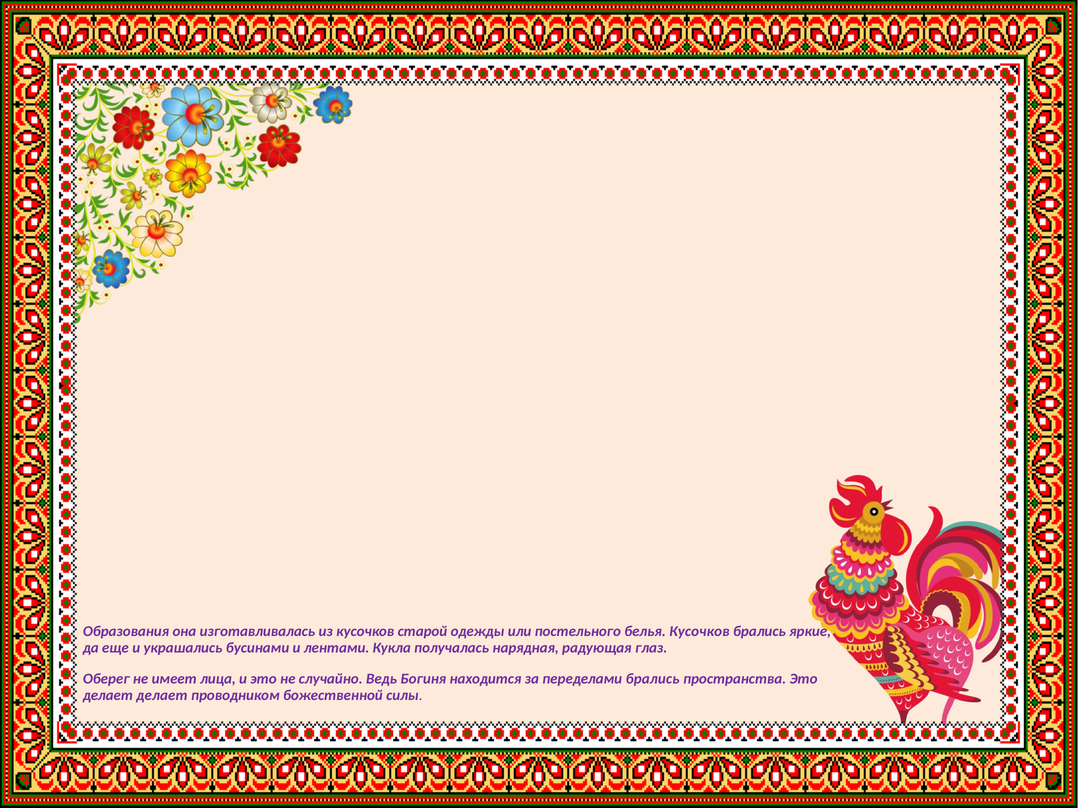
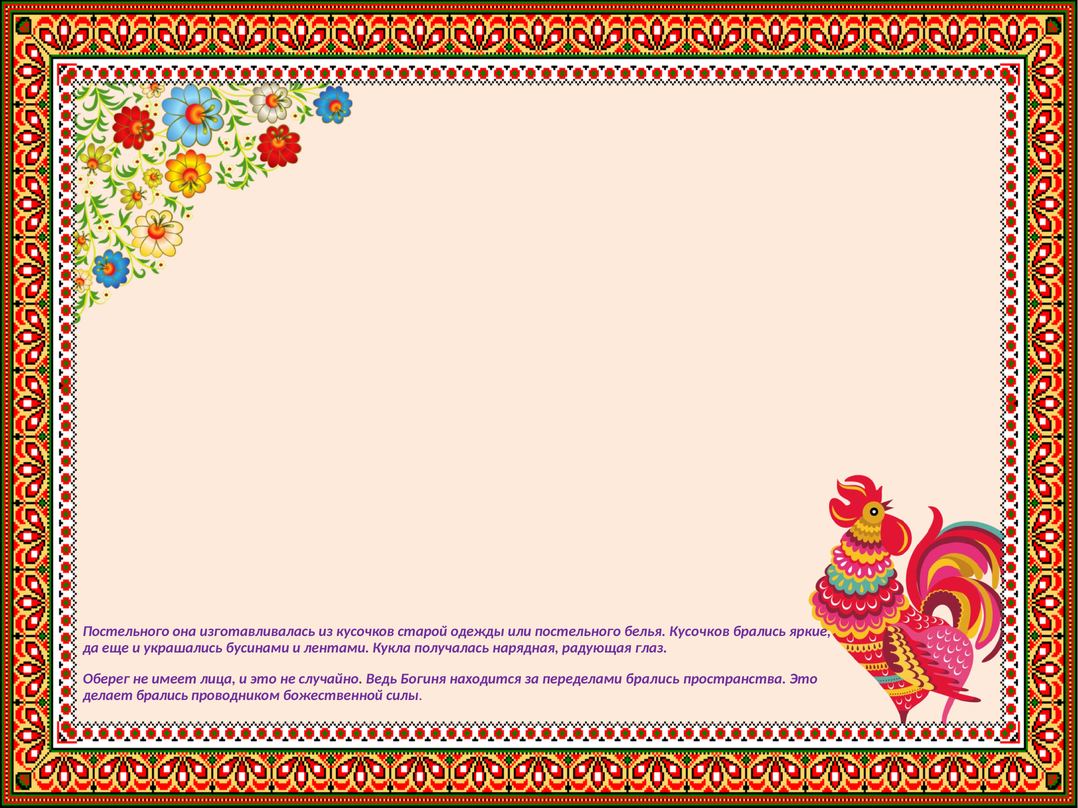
Образования at (126, 632): Образования -> Постельного
делает делает: делает -> брались
